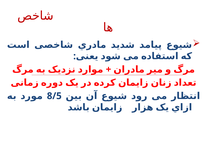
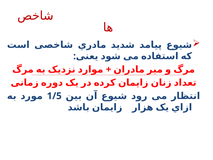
8/5: 8/5 -> 1/5
